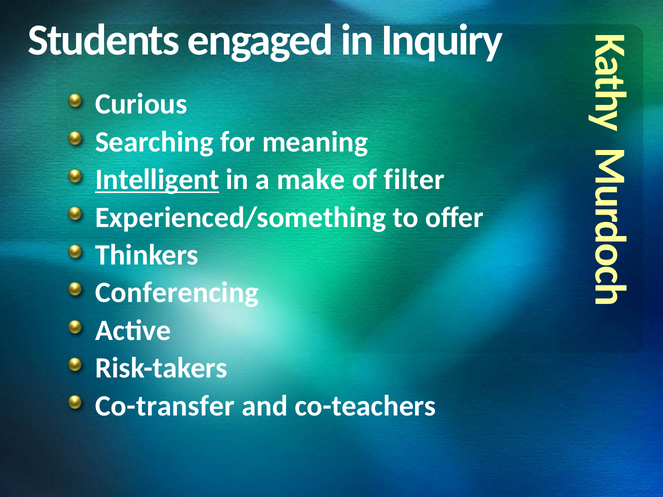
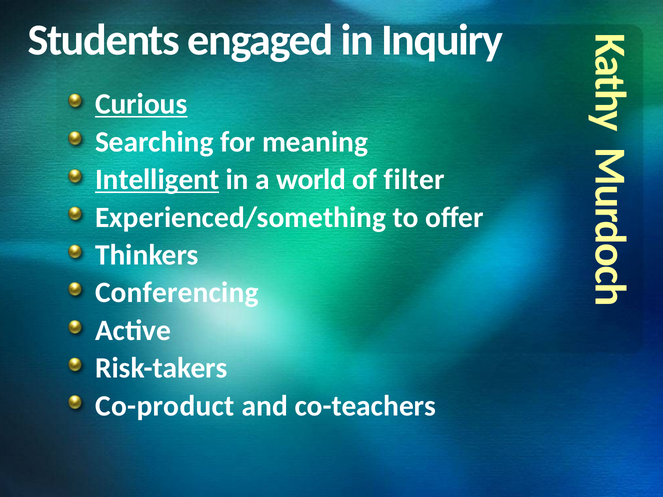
Curious underline: none -> present
make: make -> world
Co-transfer: Co-transfer -> Co-product
